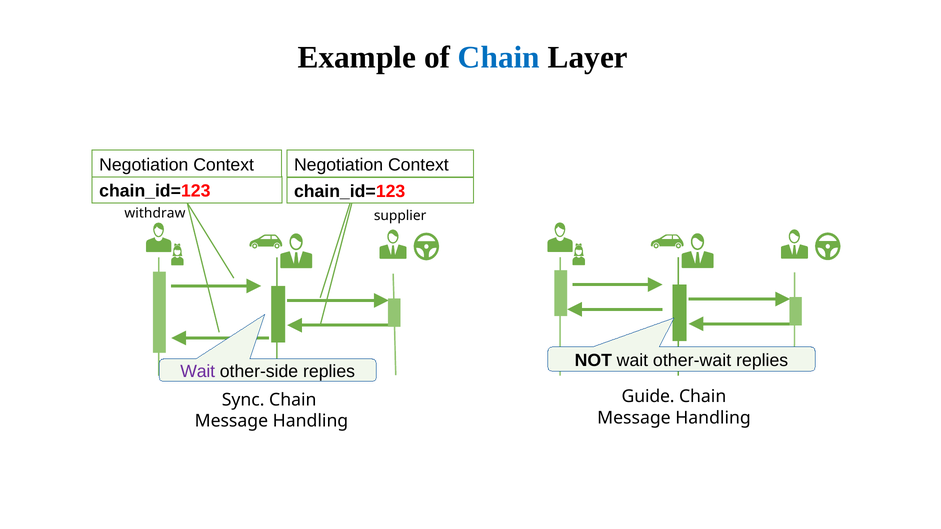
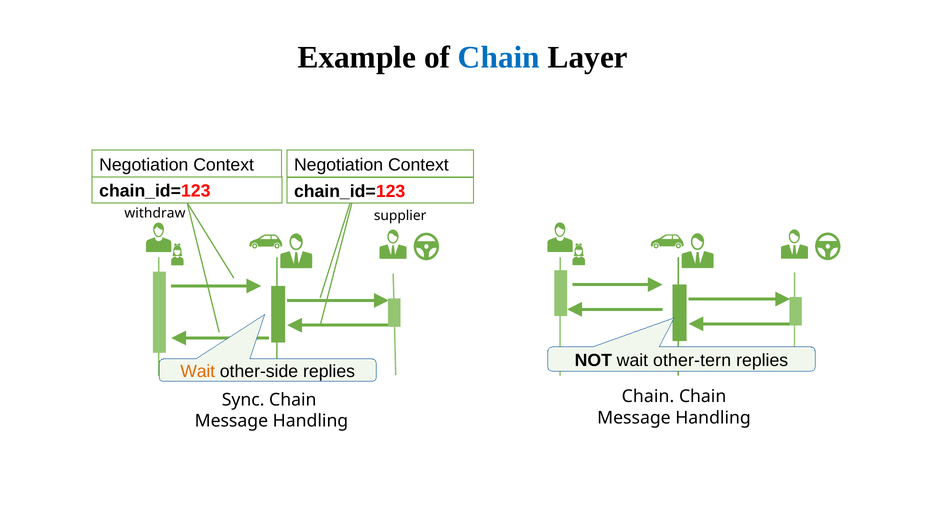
other-wait: other-wait -> other-tern
Wait at (198, 372) colour: purple -> orange
Guide at (648, 397): Guide -> Chain
